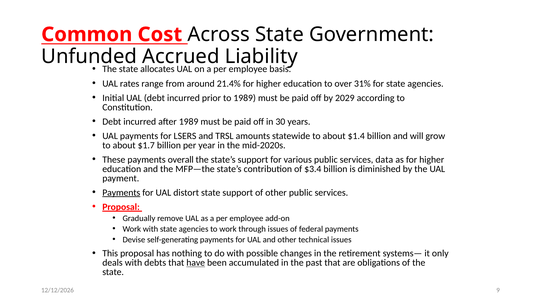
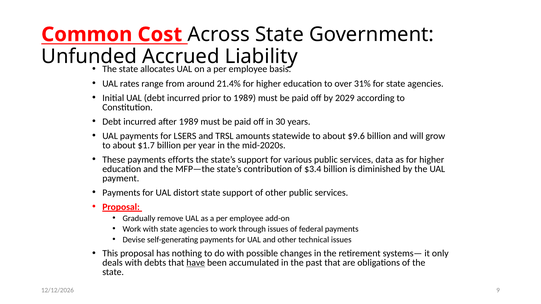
$1.4: $1.4 -> $9.6
overall: overall -> efforts
Payments at (121, 193) underline: present -> none
